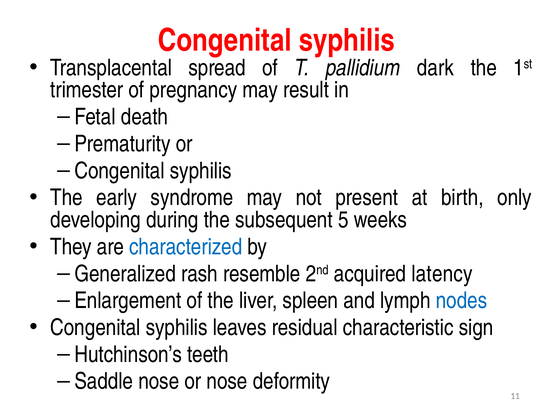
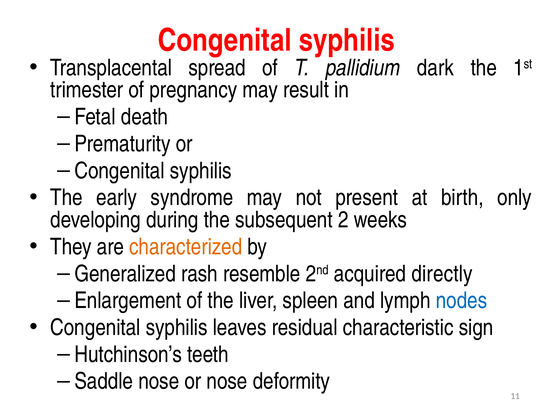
5: 5 -> 2
characterized colour: blue -> orange
latency: latency -> directly
